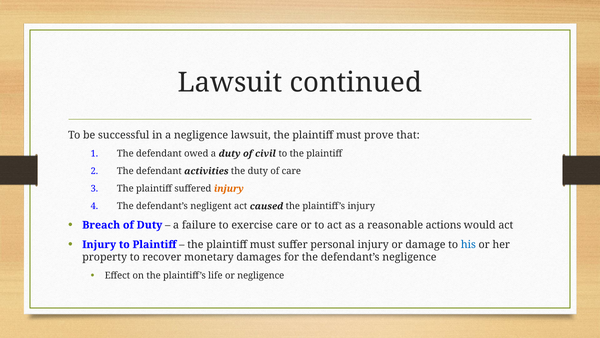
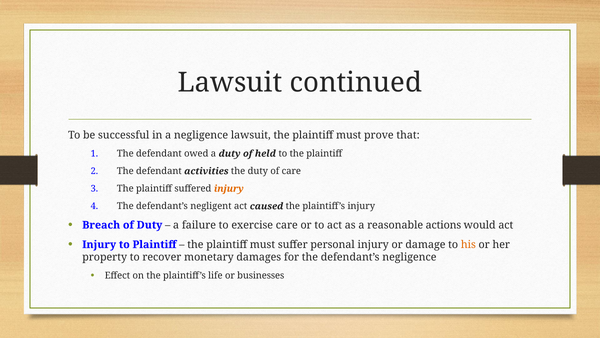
civil: civil -> held
his colour: blue -> orange
or negligence: negligence -> businesses
